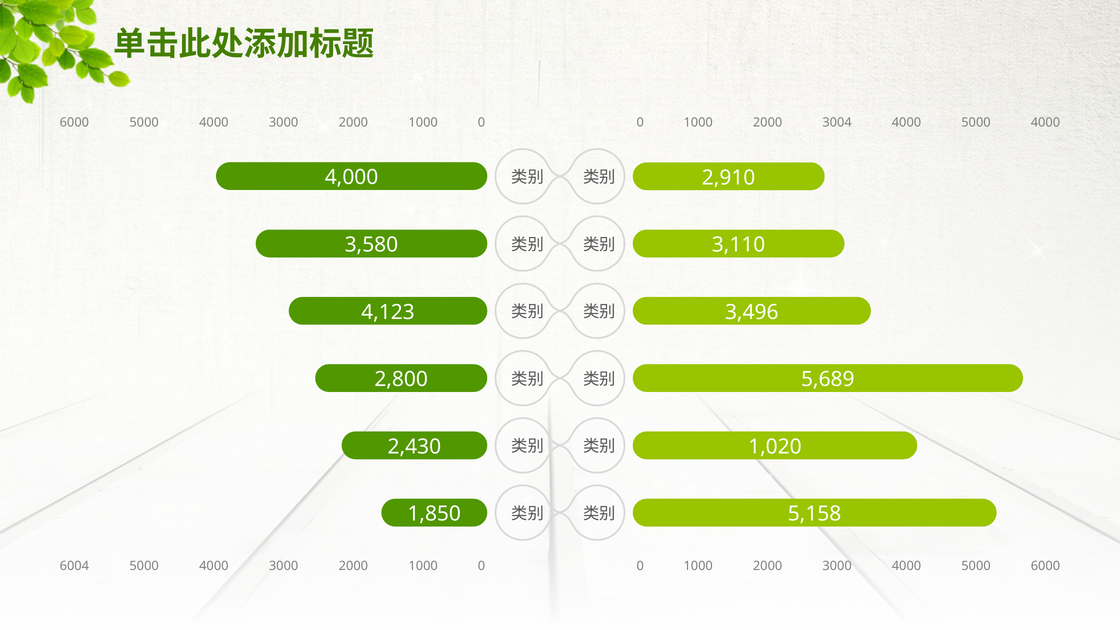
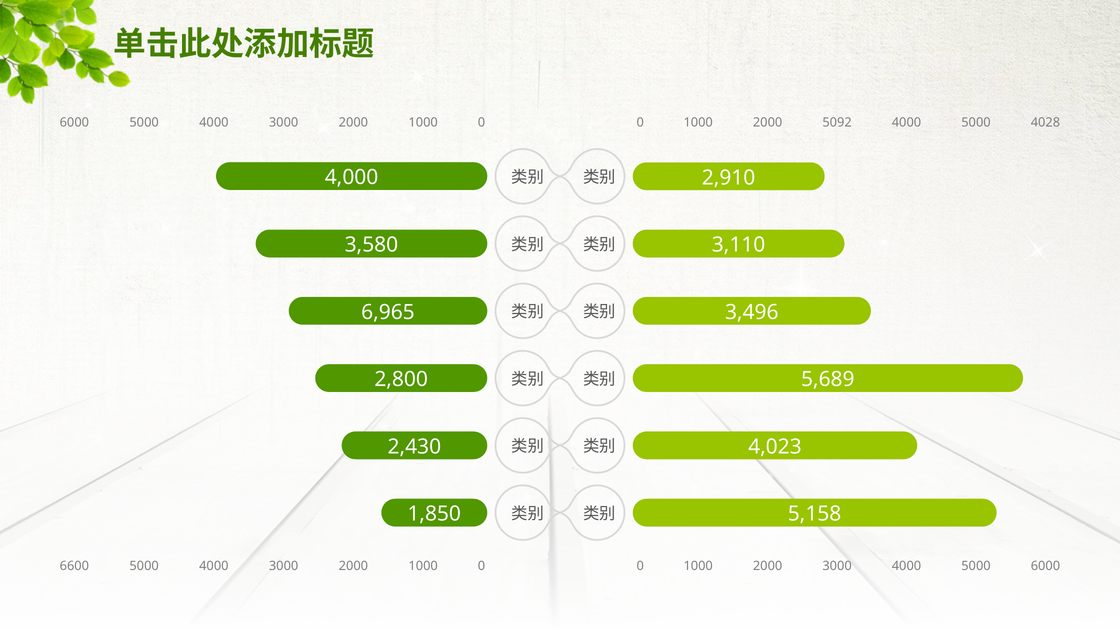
3004: 3004 -> 5092
0 4000: 4000 -> 4028
4,123: 4,123 -> 6,965
1,020: 1,020 -> 4,023
6004: 6004 -> 6600
